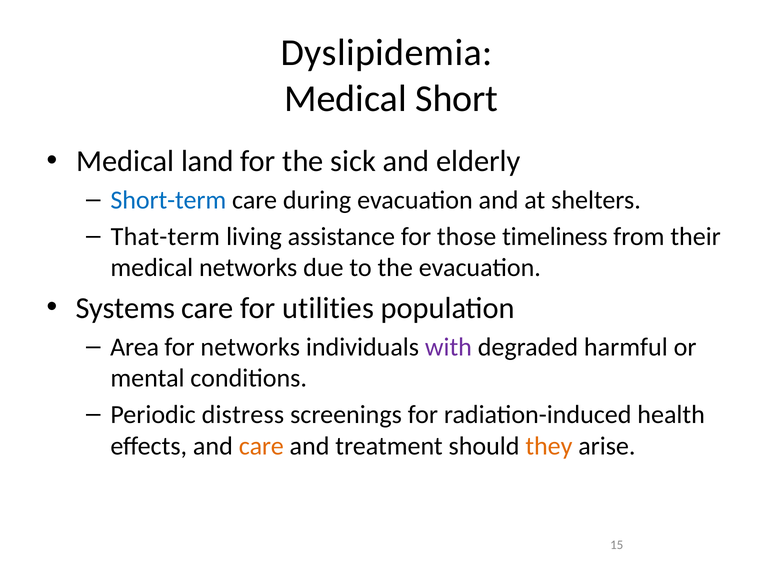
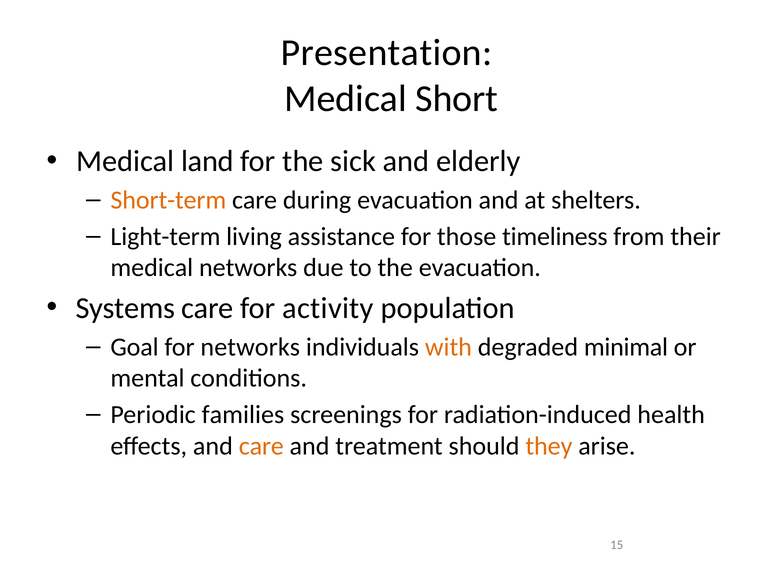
Dyslipidemia: Dyslipidemia -> Presentation
Short-term colour: blue -> orange
That-term: That-term -> Light-term
utilities: utilities -> activity
Area: Area -> Goal
with colour: purple -> orange
harmful: harmful -> minimal
distress: distress -> families
